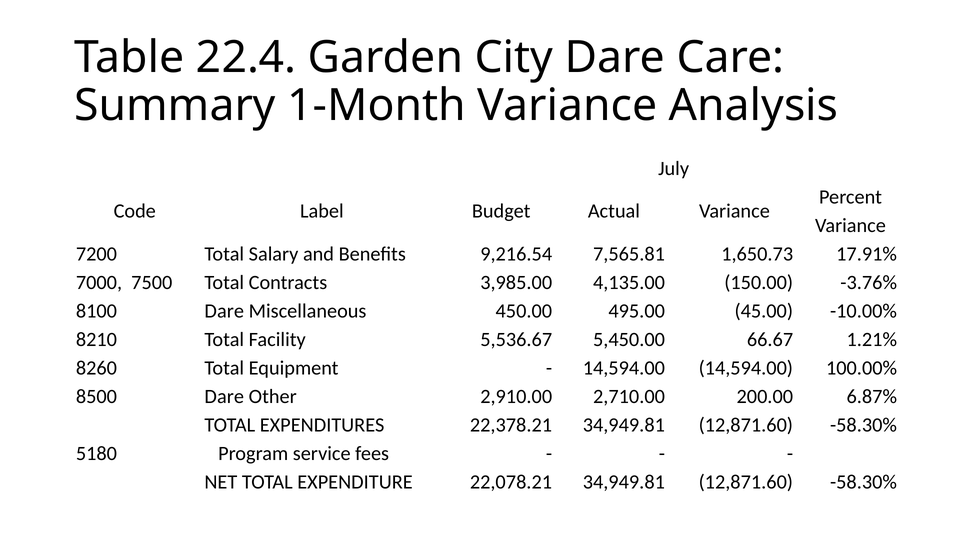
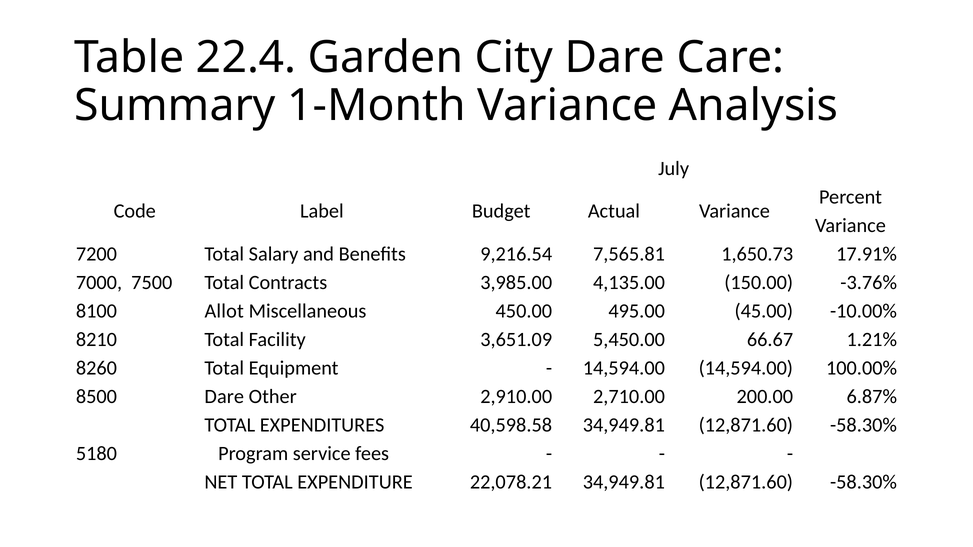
8100 Dare: Dare -> Allot
5,536.67: 5,536.67 -> 3,651.09
22,378.21: 22,378.21 -> 40,598.58
